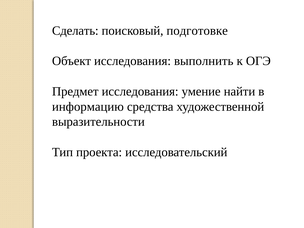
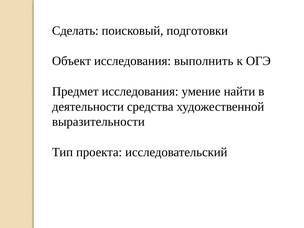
подготовке: подготовке -> подготовки
информацию: информацию -> деятельности
